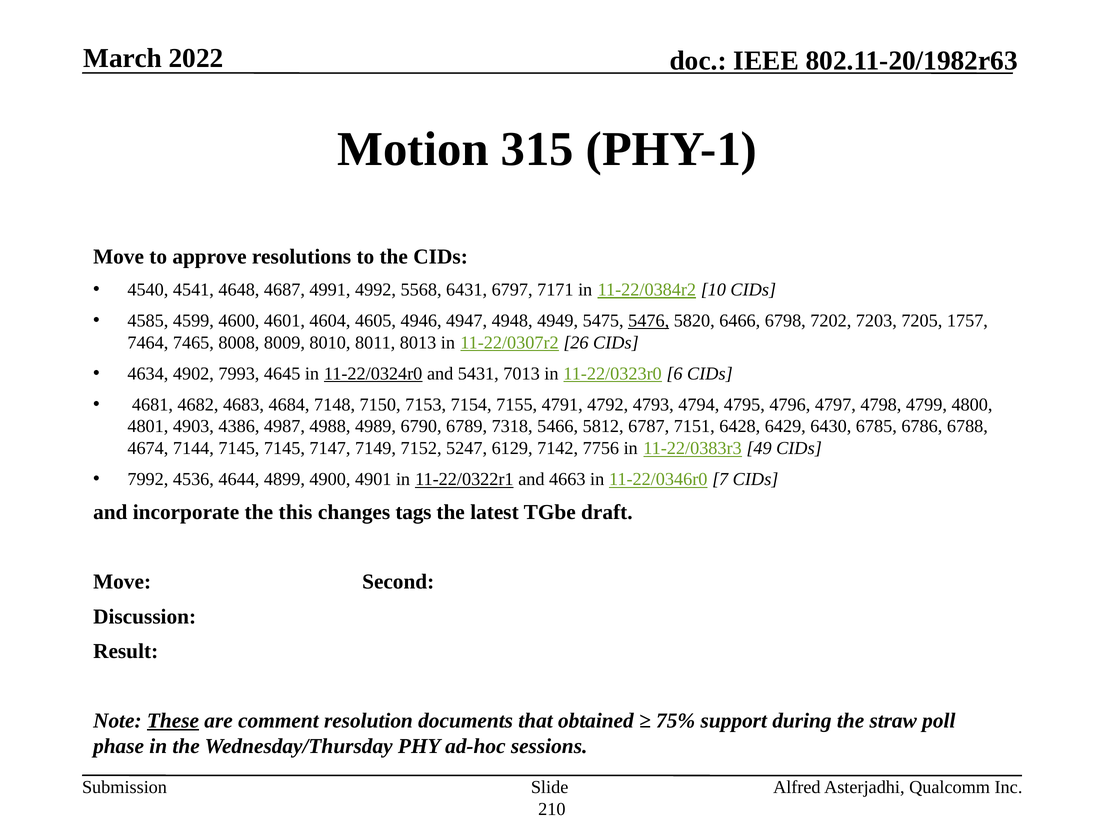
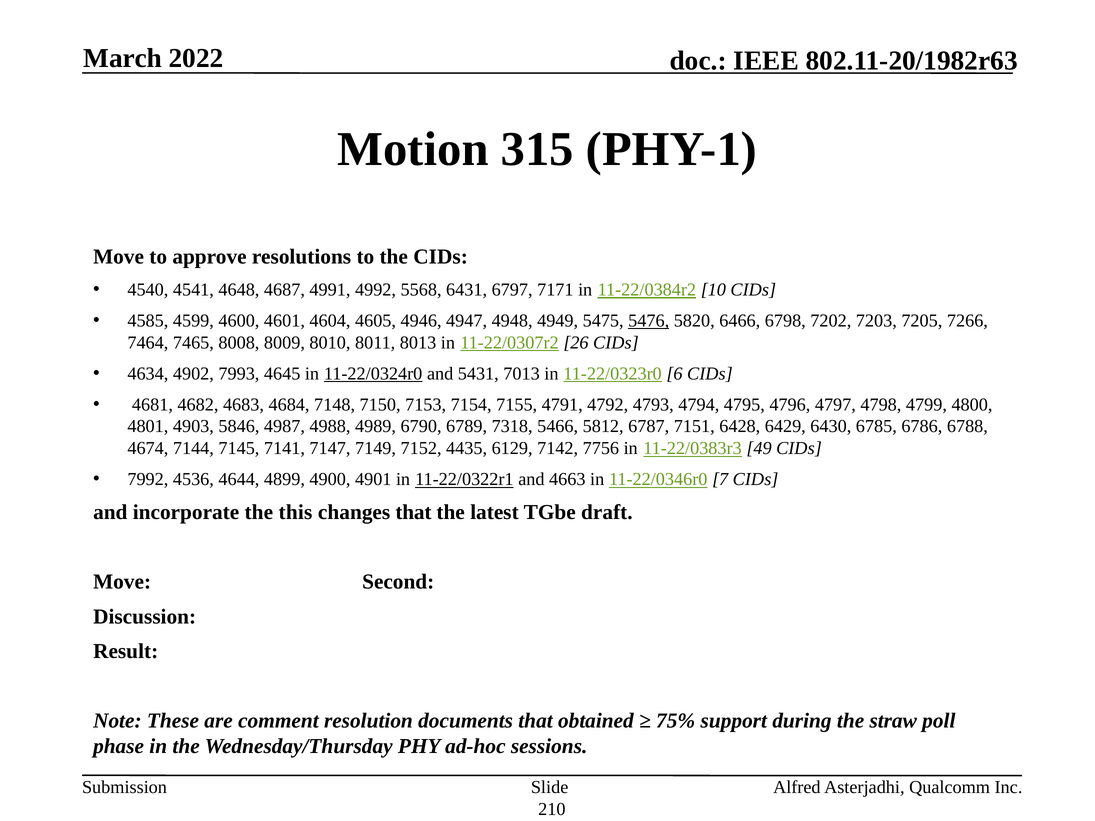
1757: 1757 -> 7266
4386: 4386 -> 5846
7145 7145: 7145 -> 7141
5247: 5247 -> 4435
changes tags: tags -> that
These underline: present -> none
